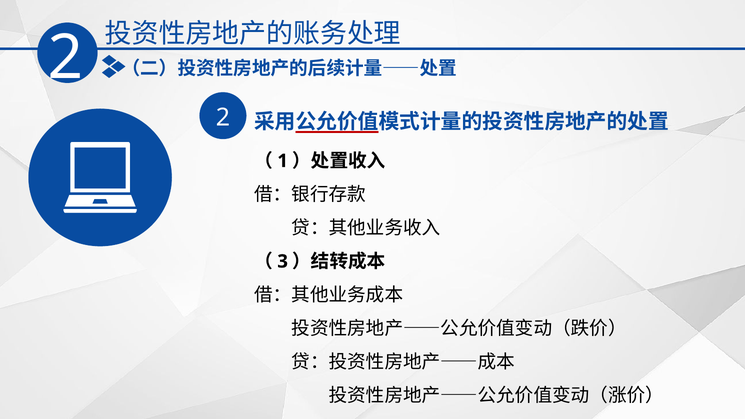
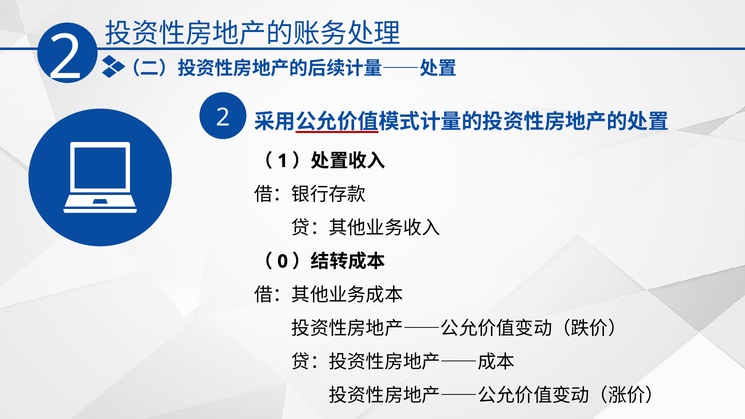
3: 3 -> 0
